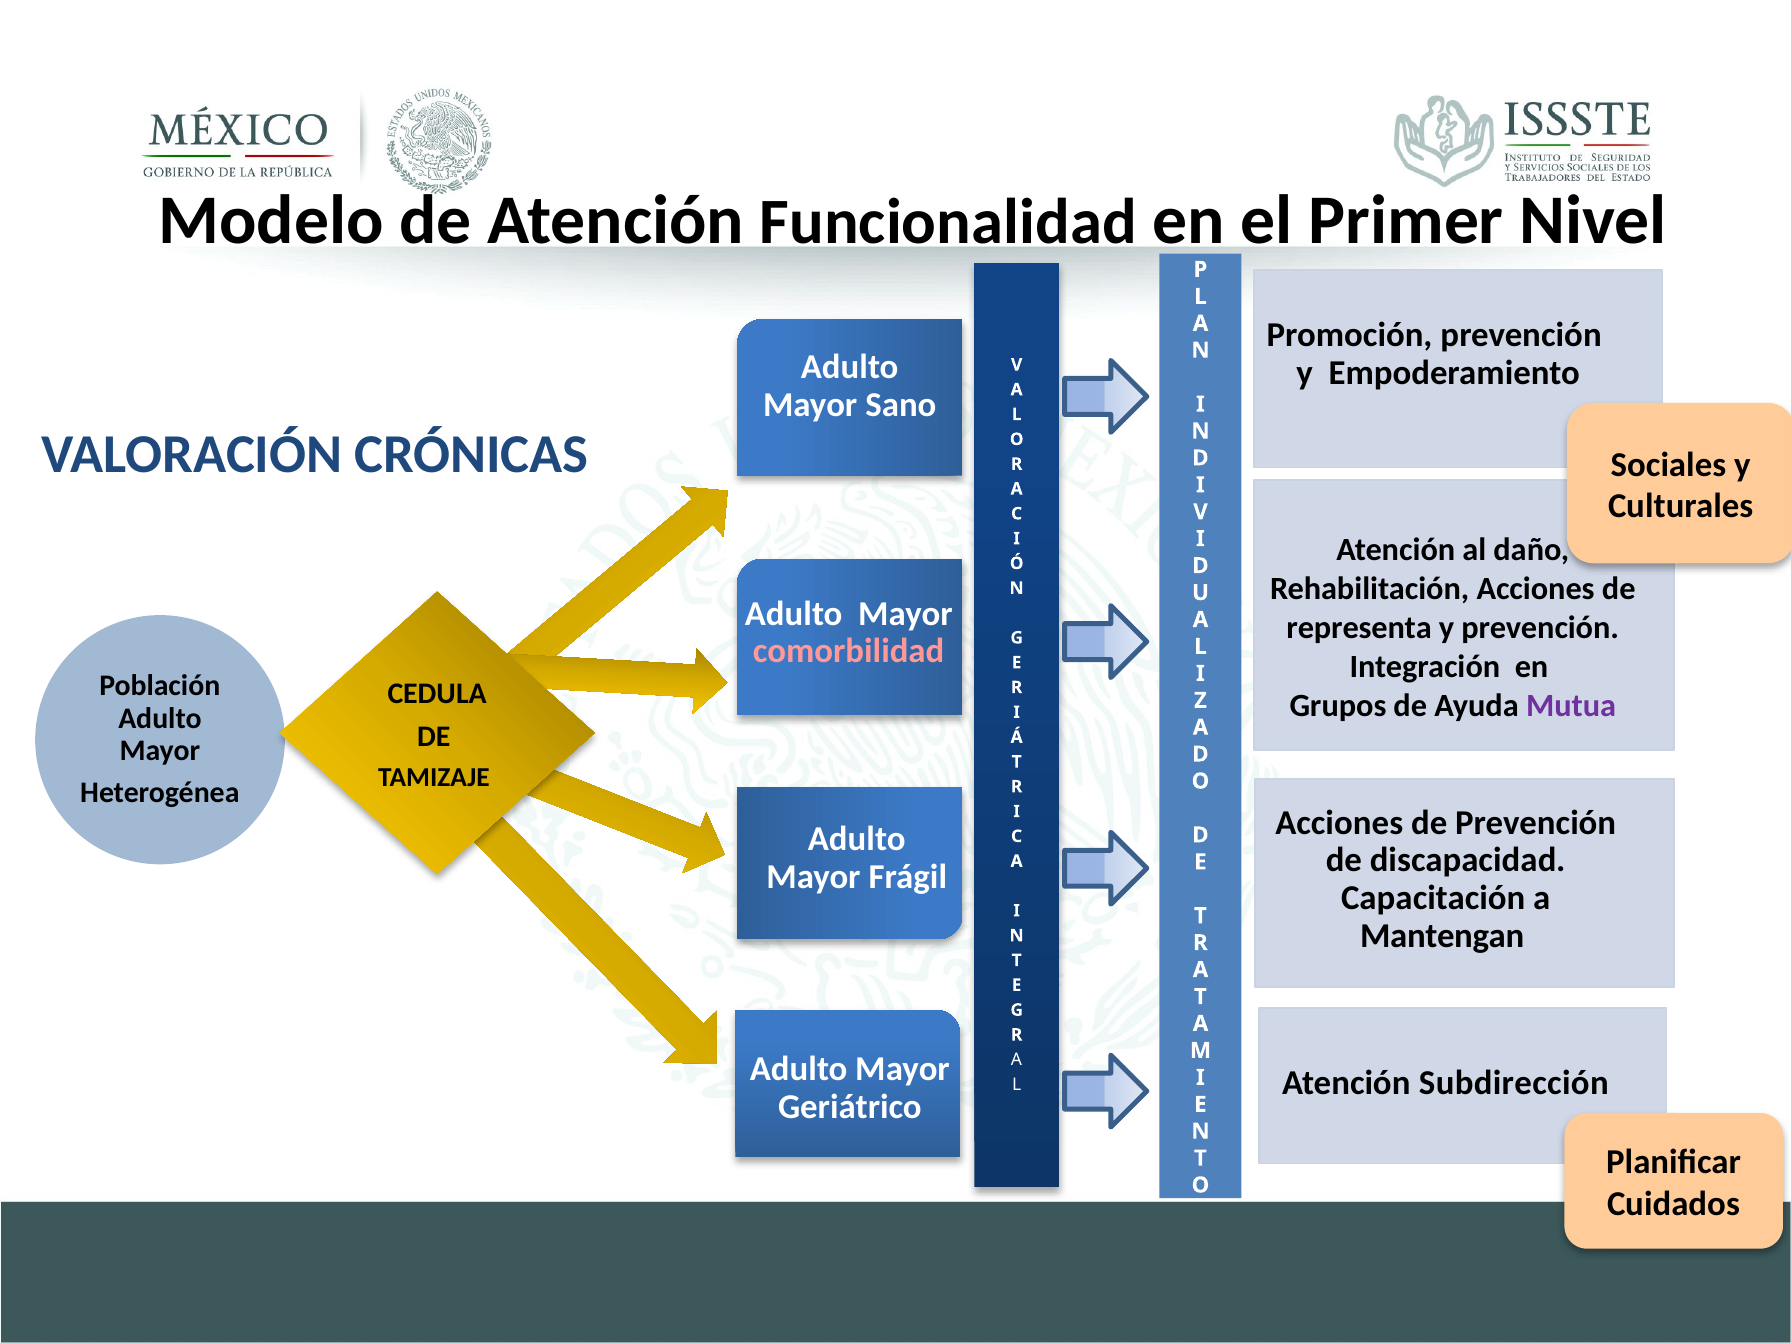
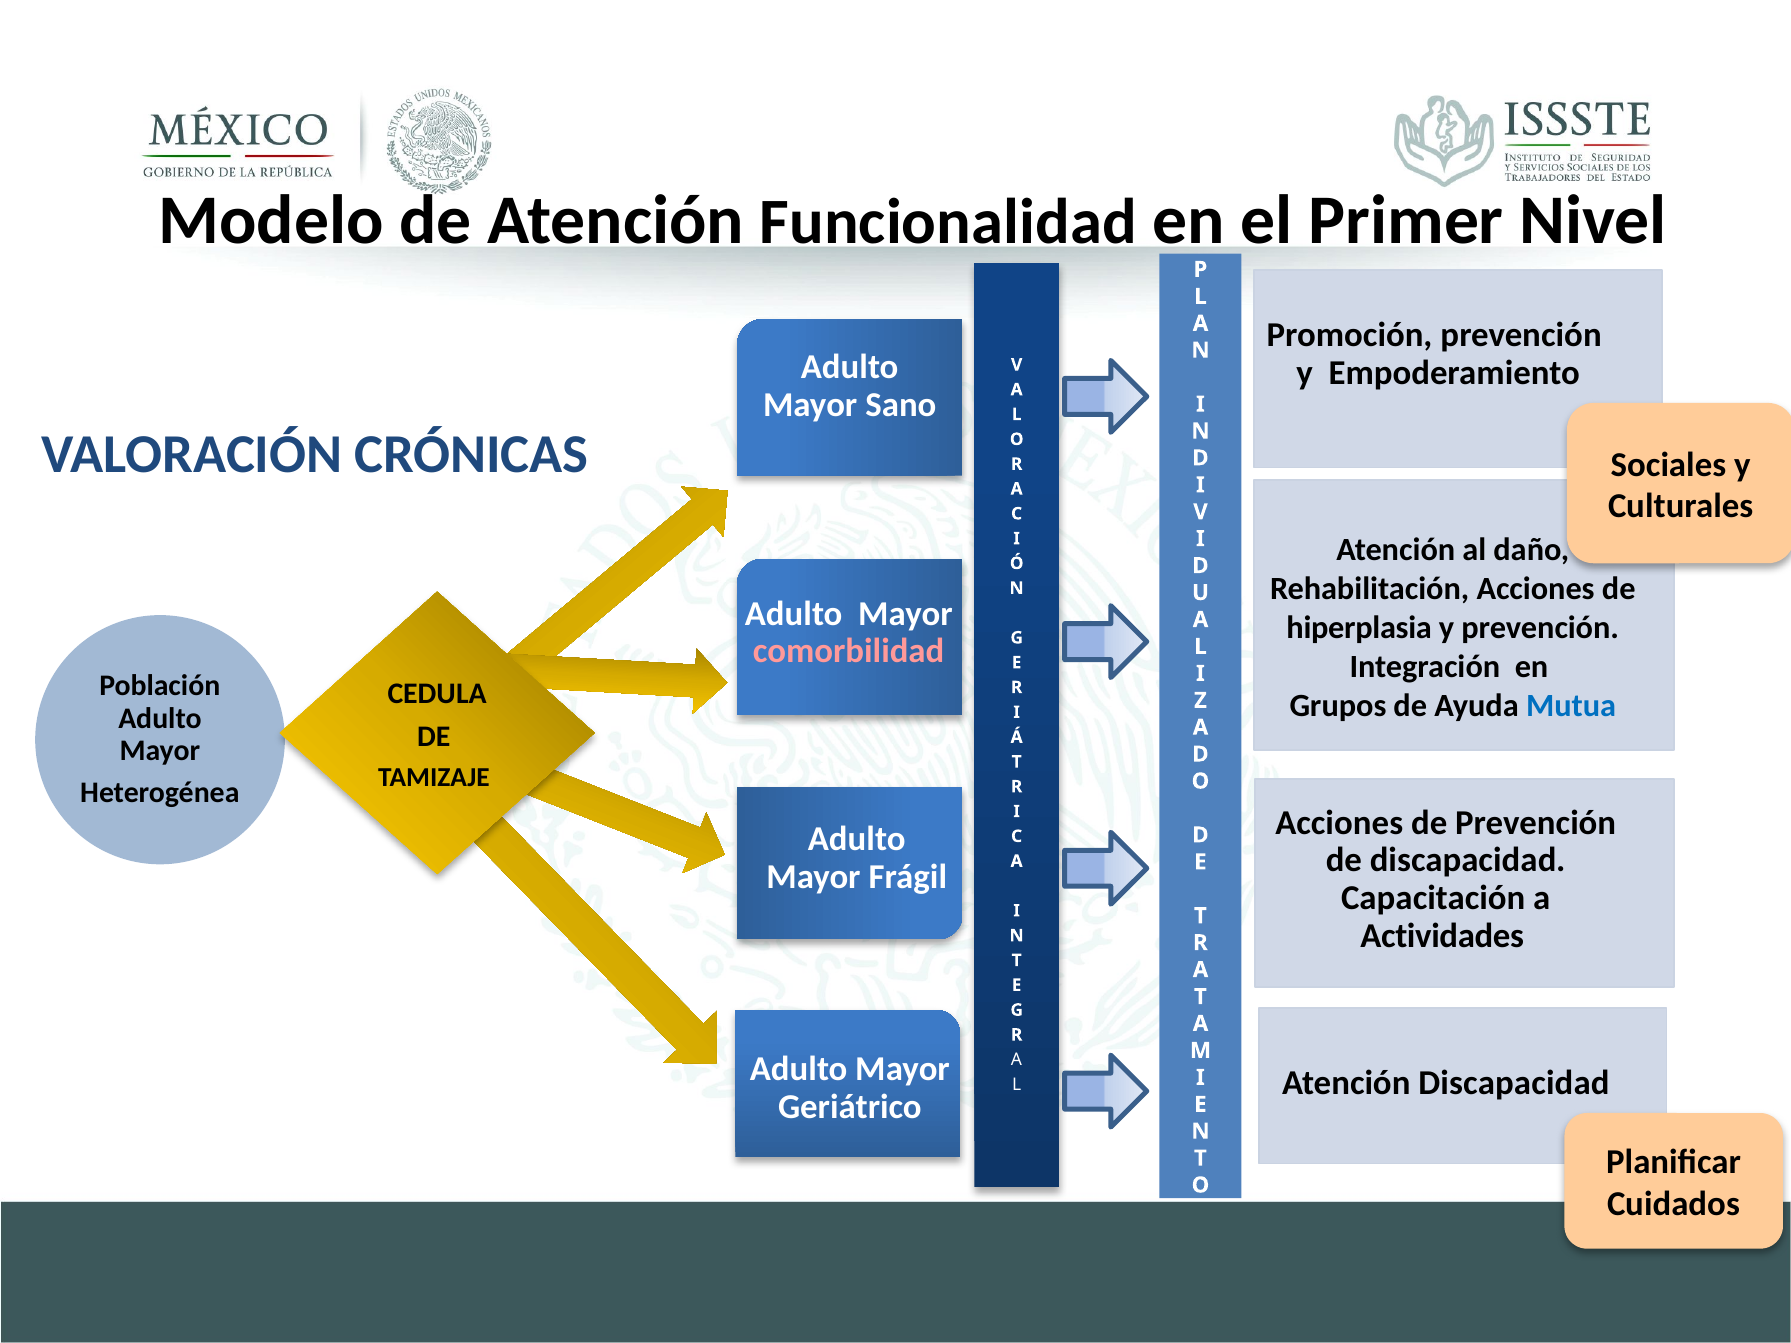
representa: representa -> hiperplasia
Mutua colour: purple -> blue
Mantengan: Mantengan -> Actividades
Atención Subdirección: Subdirección -> Discapacidad
